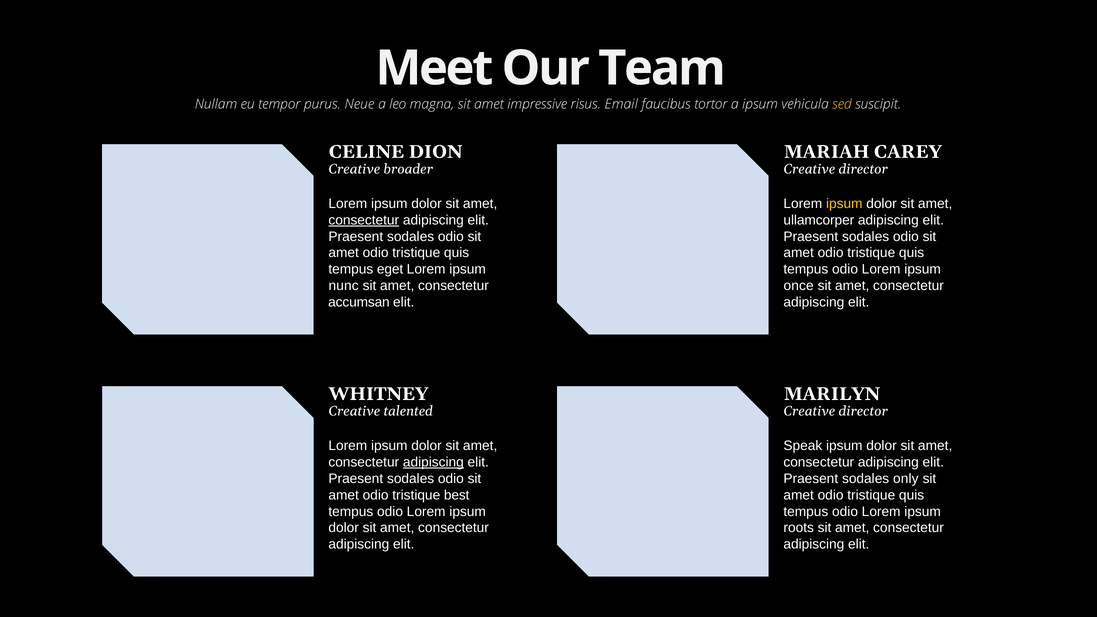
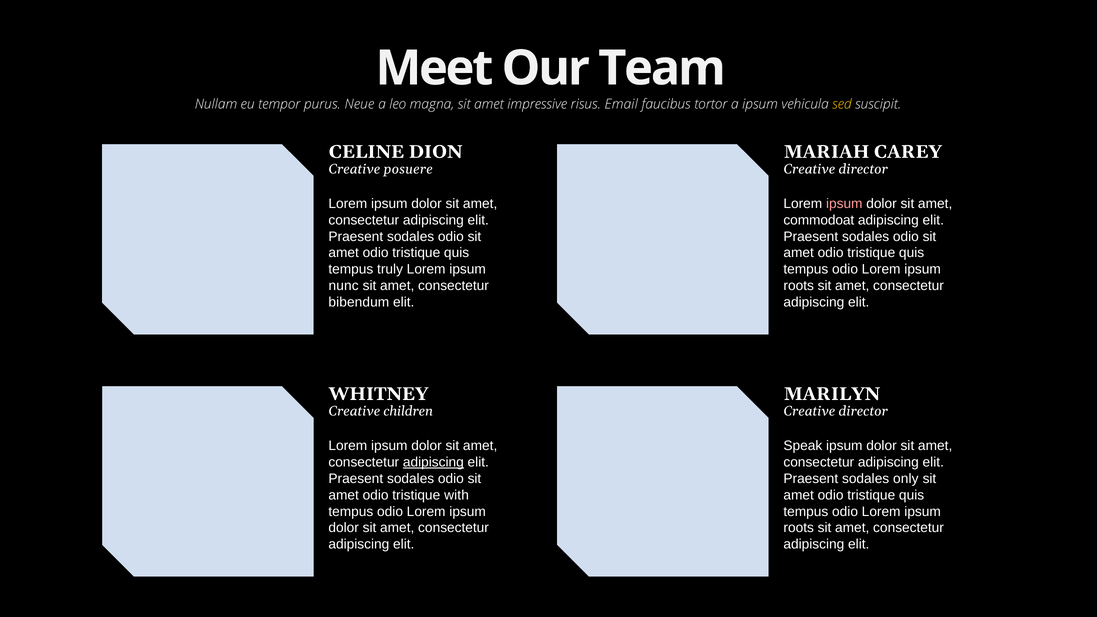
broader: broader -> posuere
ipsum at (844, 204) colour: yellow -> pink
consectetur at (364, 220) underline: present -> none
ullamcorper: ullamcorper -> commodoat
eget: eget -> truly
once at (799, 286): once -> roots
accumsan: accumsan -> bibendum
talented: talented -> children
best: best -> with
